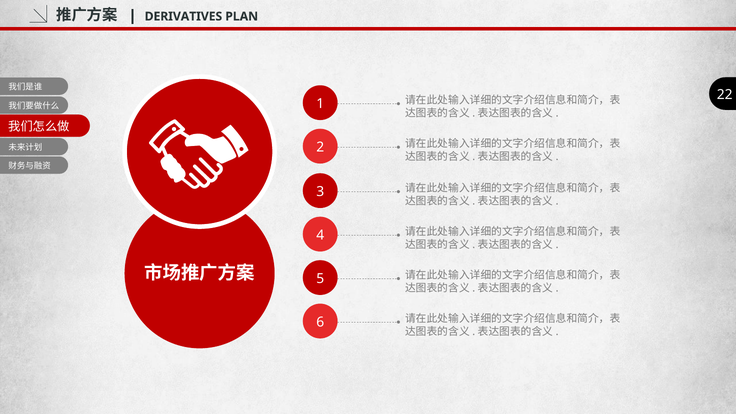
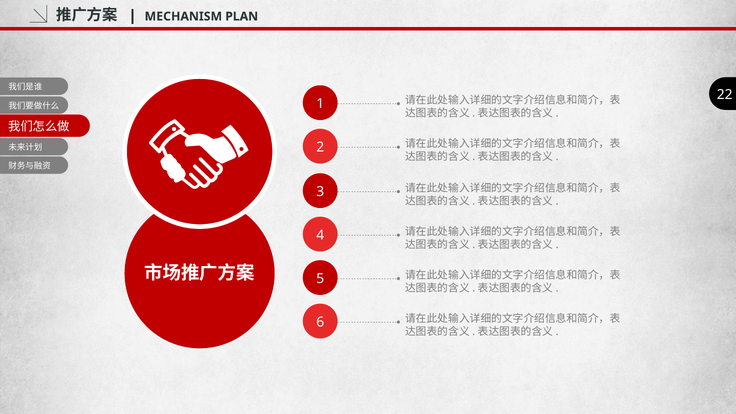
DERIVATIVES: DERIVATIVES -> MECHANISM
